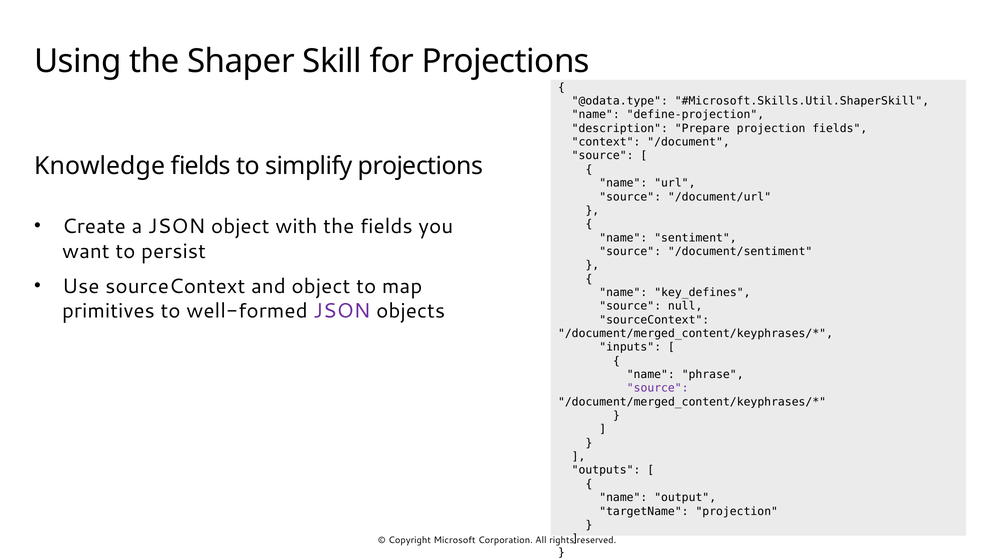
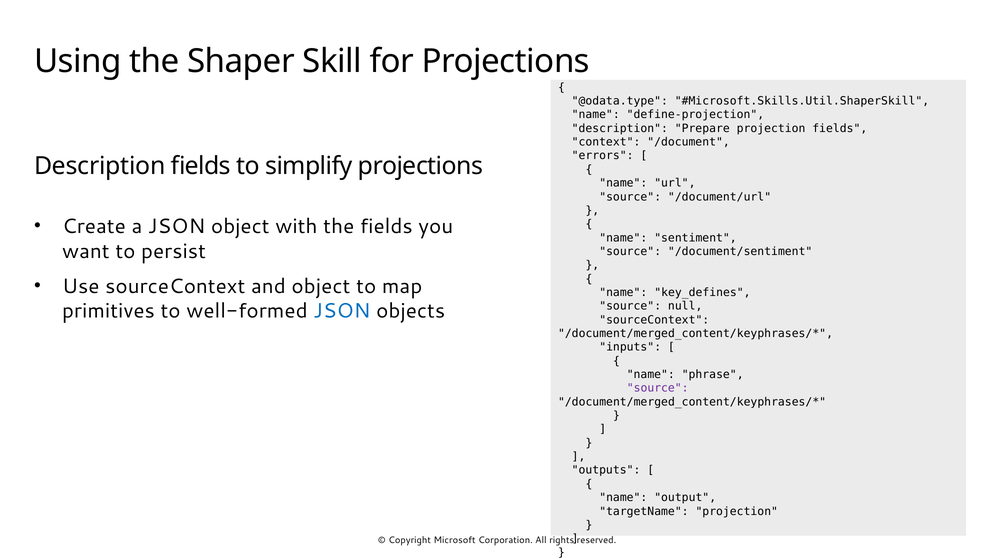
source at (603, 156): source -> errors
Knowledge at (100, 166): Knowledge -> Description
JSON at (342, 311) colour: purple -> blue
